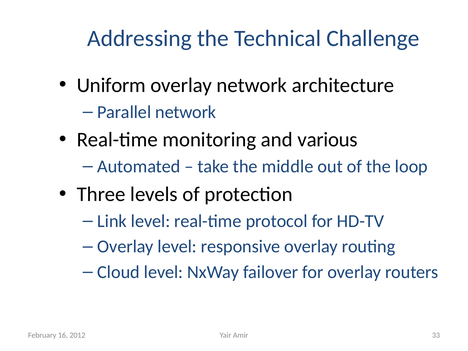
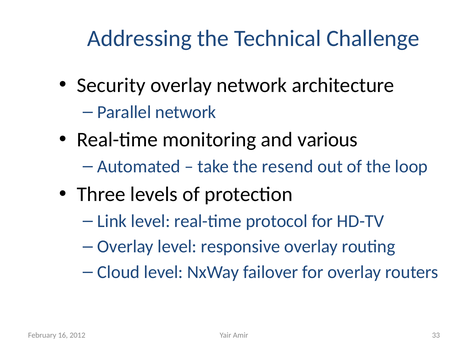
Uniform: Uniform -> Security
middle: middle -> resend
